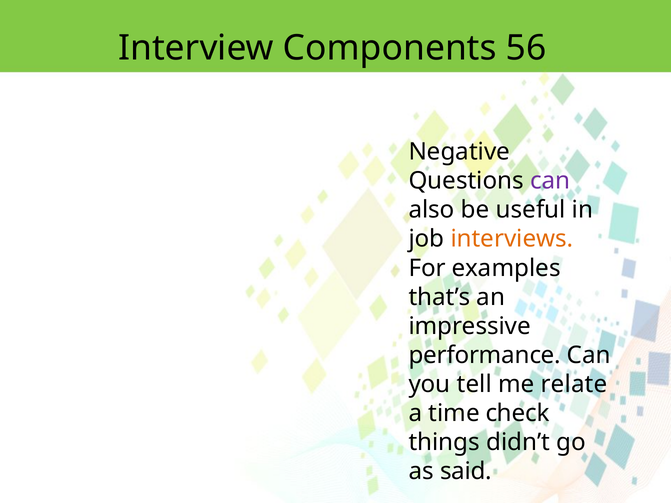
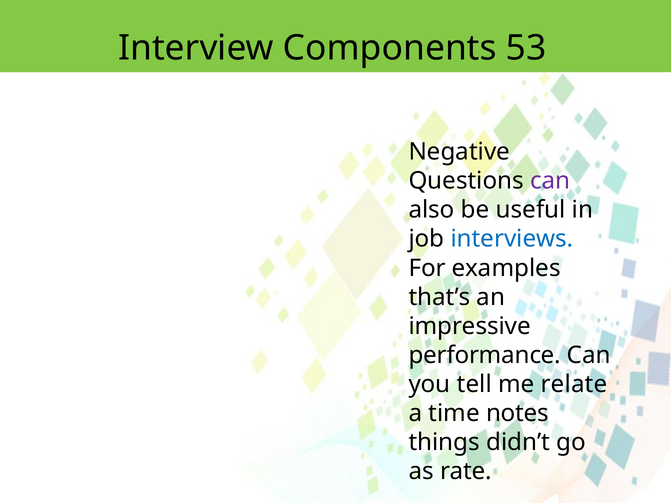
56: 56 -> 53
interviews colour: orange -> blue
check: check -> notes
said: said -> rate
